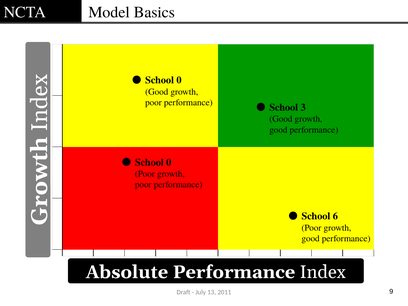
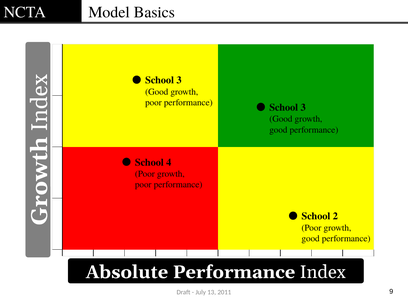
0 at (179, 80): 0 -> 3
0 at (169, 162): 0 -> 4
6: 6 -> 2
